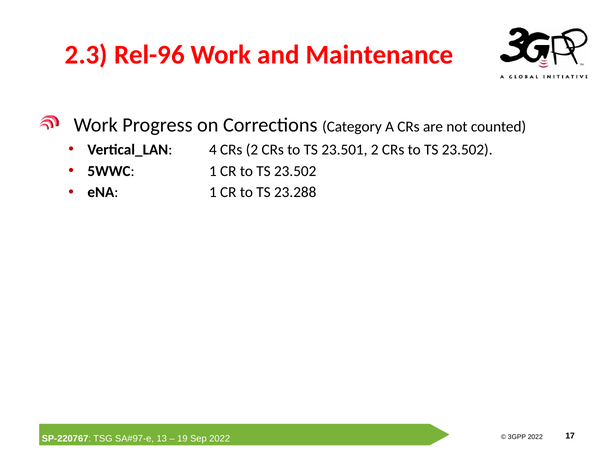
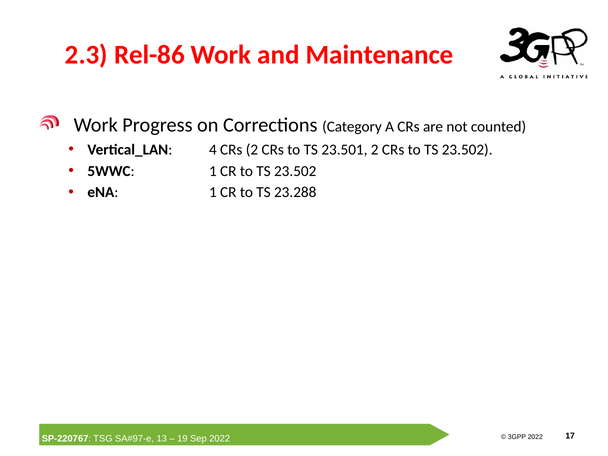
Rel-96: Rel-96 -> Rel-86
